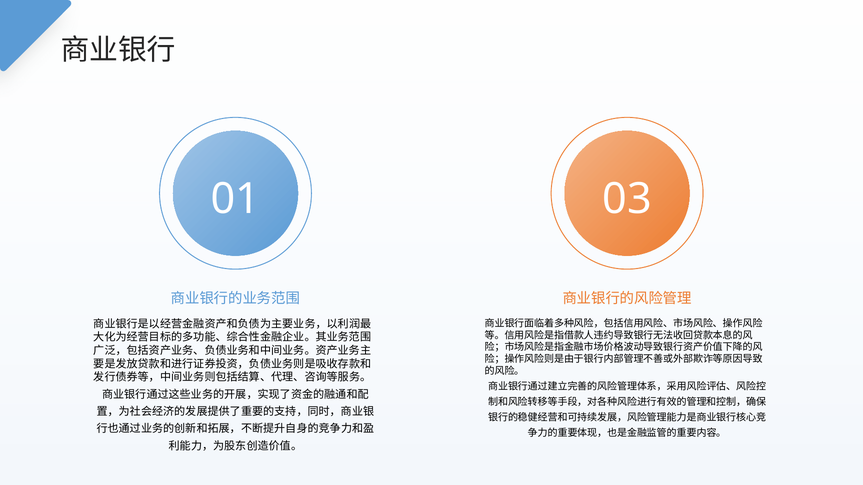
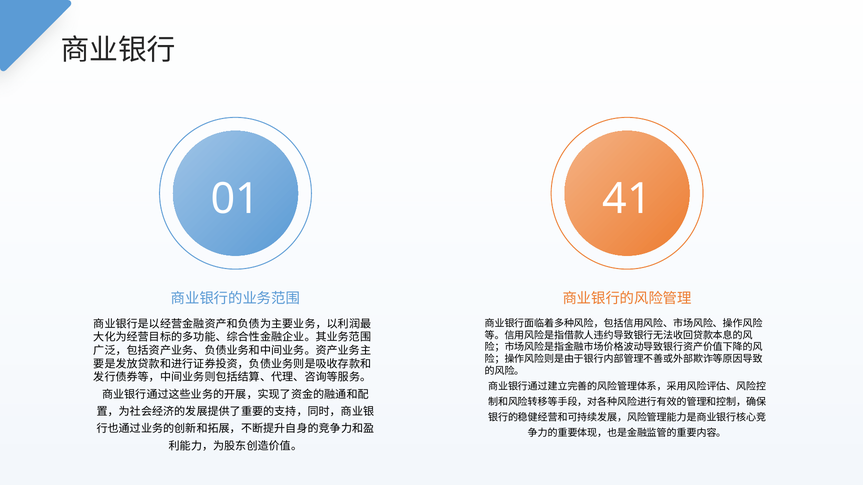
03: 03 -> 41
